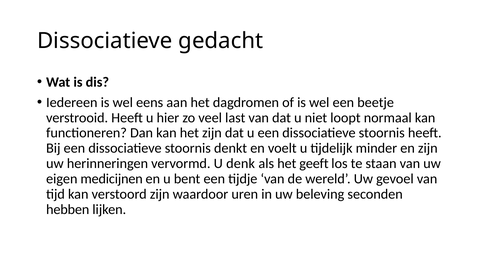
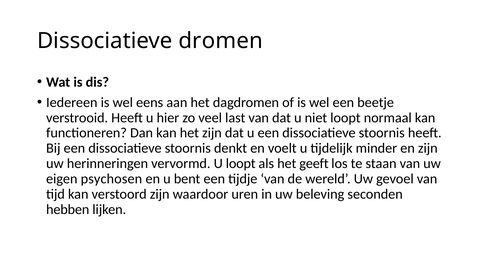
gedacht: gedacht -> dromen
U denk: denk -> loopt
medicijnen: medicijnen -> psychosen
